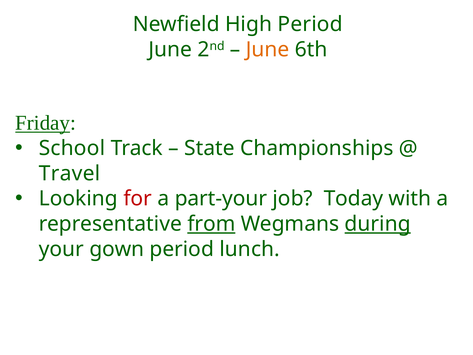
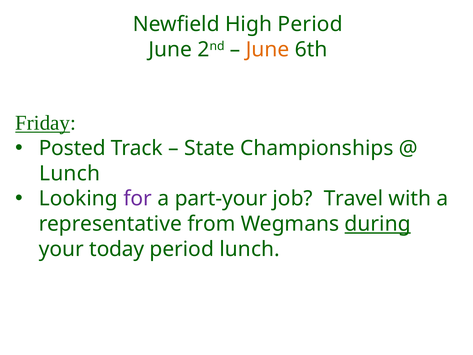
School: School -> Posted
Travel at (70, 173): Travel -> Lunch
for colour: red -> purple
Today: Today -> Travel
from underline: present -> none
gown: gown -> today
